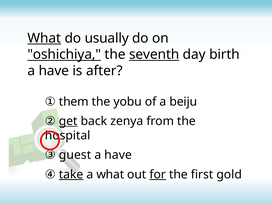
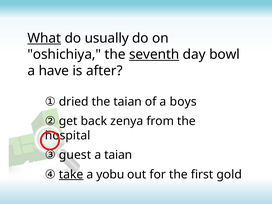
oshichiya underline: present -> none
birth: birth -> bowl
them: them -> dried
the yobu: yobu -> taian
beiju: beiju -> boys
get underline: present -> none
have at (118, 155): have -> taian
a what: what -> yobu
for underline: present -> none
